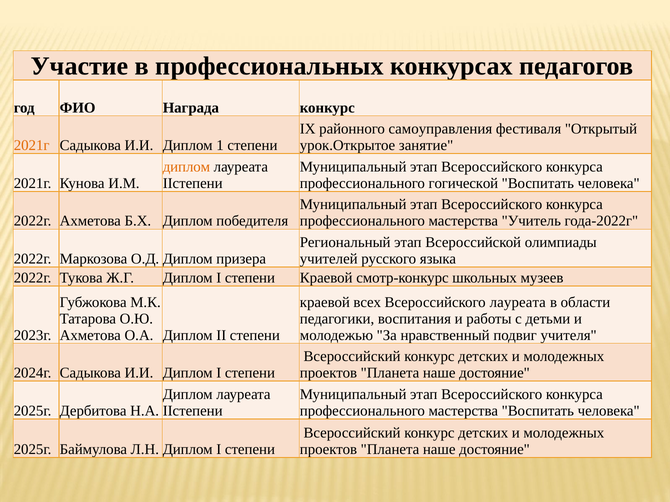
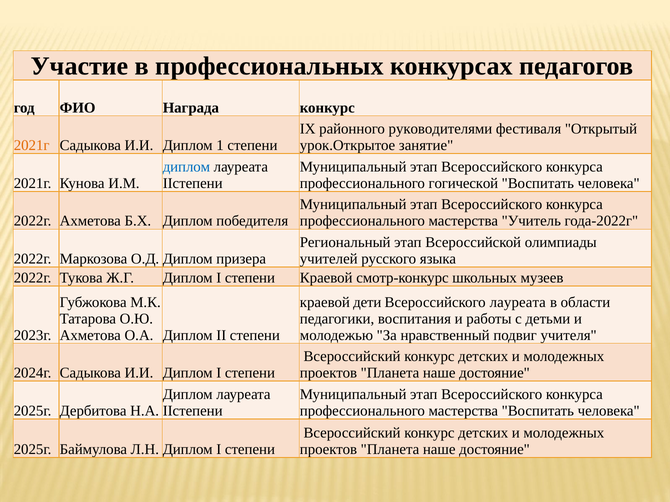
самоуправления: самоуправления -> руководителями
диплом at (186, 167) colour: orange -> blue
всех: всех -> дети
